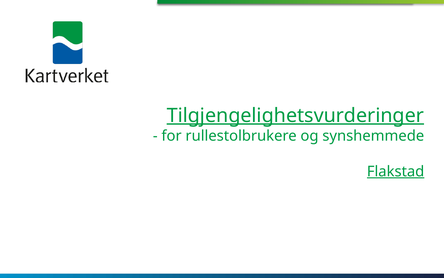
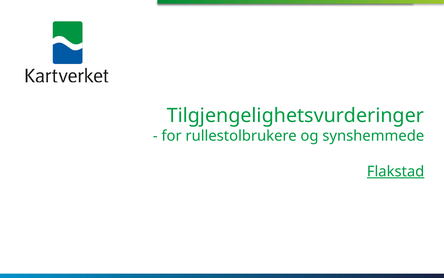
Tilgjengelighetsvurderinger underline: present -> none
